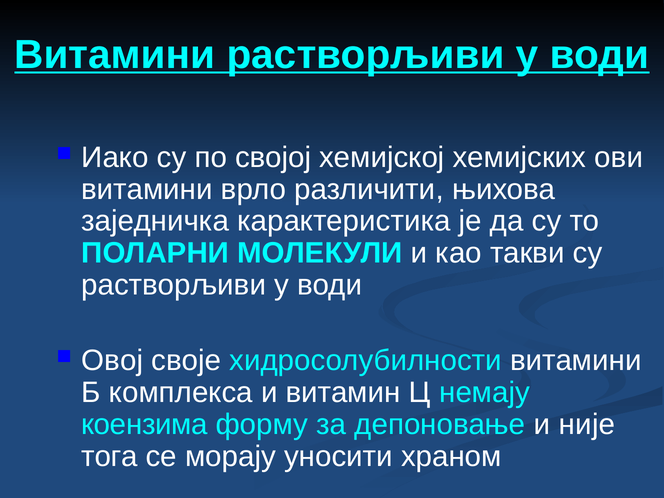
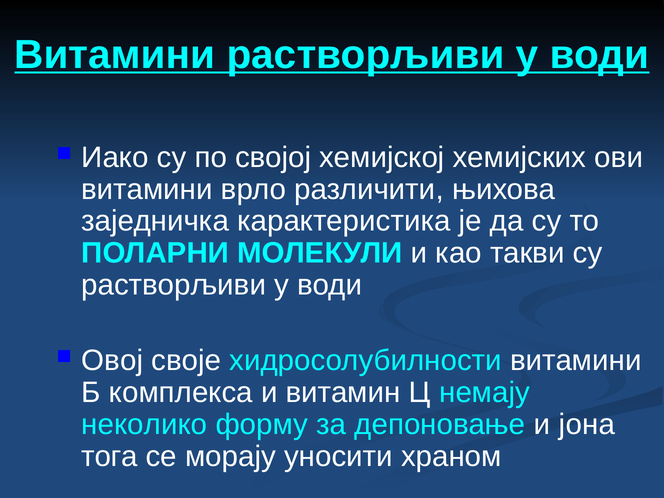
коензима: коензима -> неколико
није: није -> јона
